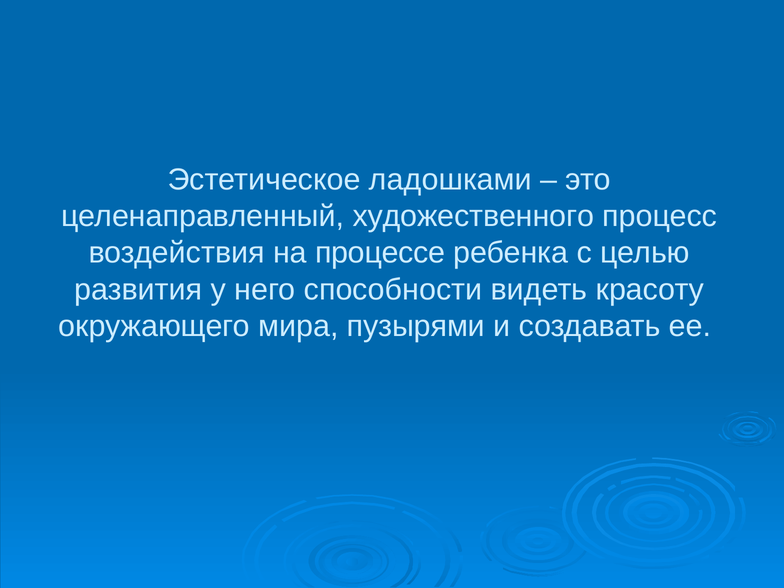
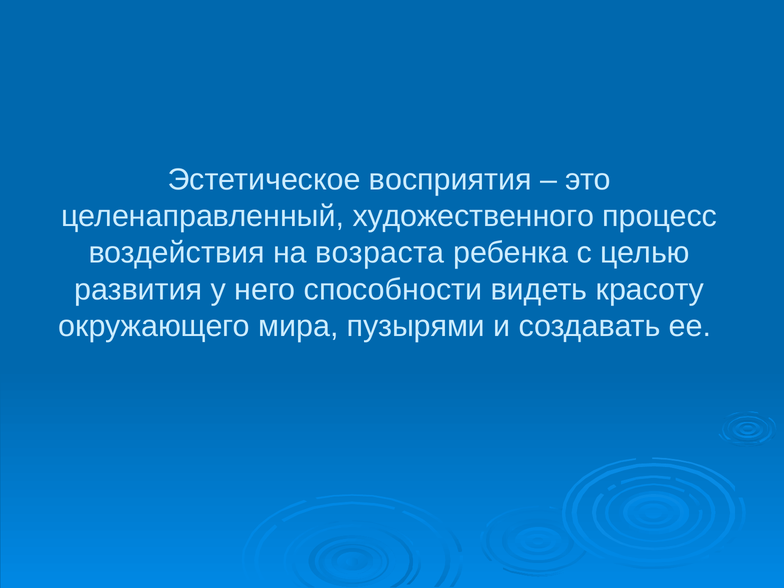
ладошками: ладошками -> восприятия
процессе: процессе -> возраста
